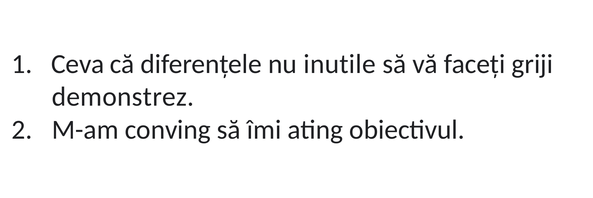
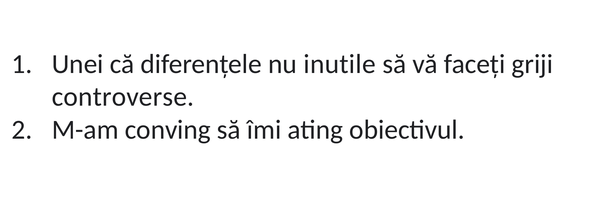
Ceva: Ceva -> Unei
demonstrez: demonstrez -> controverse
